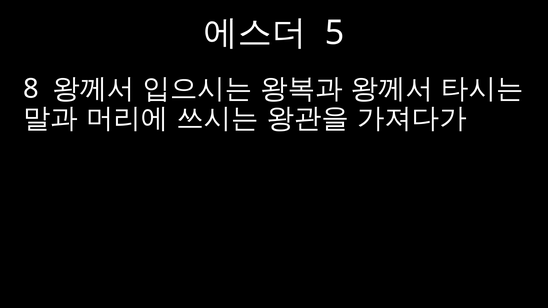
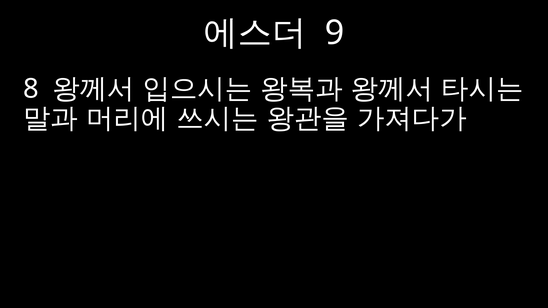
5: 5 -> 9
